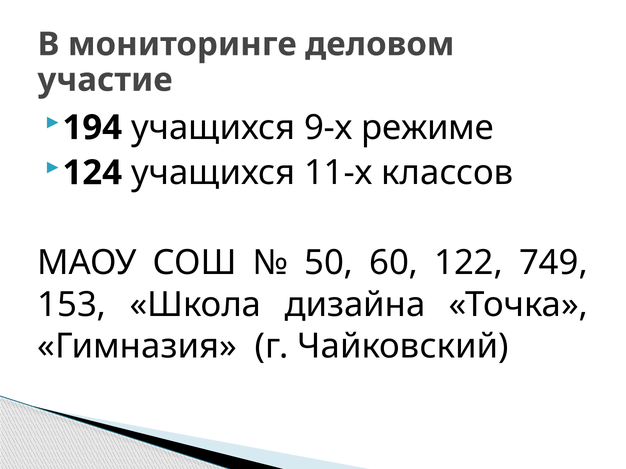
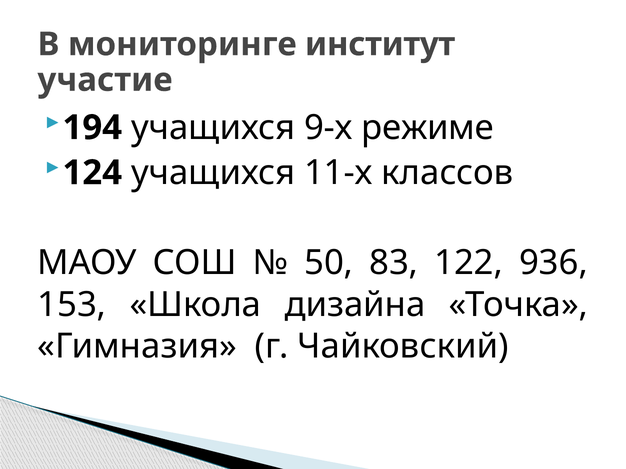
деловом: деловом -> институт
60: 60 -> 83
749: 749 -> 936
